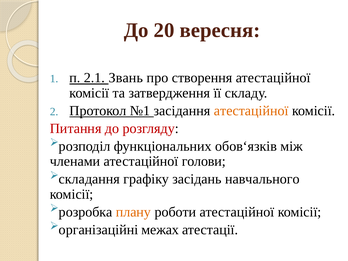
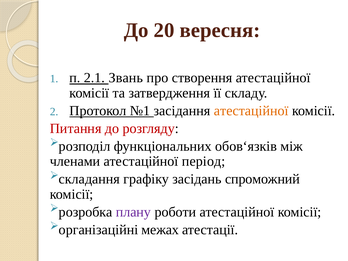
голови: голови -> період
навчального: навчального -> спроможний
плану colour: orange -> purple
